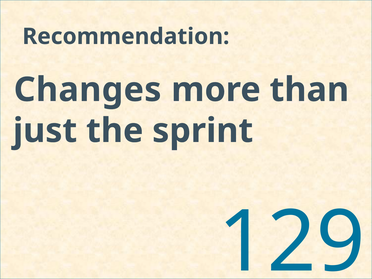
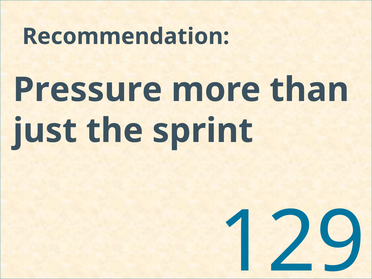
Changes: Changes -> Pressure
